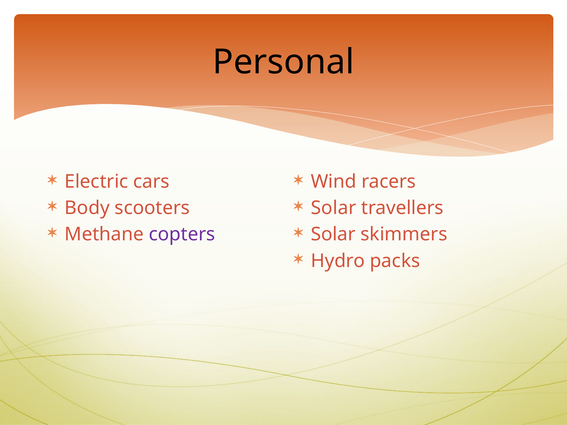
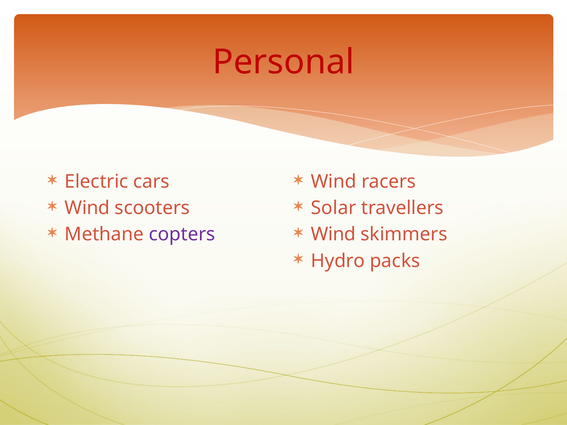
Personal colour: black -> red
Body at (87, 208): Body -> Wind
Solar at (333, 235): Solar -> Wind
